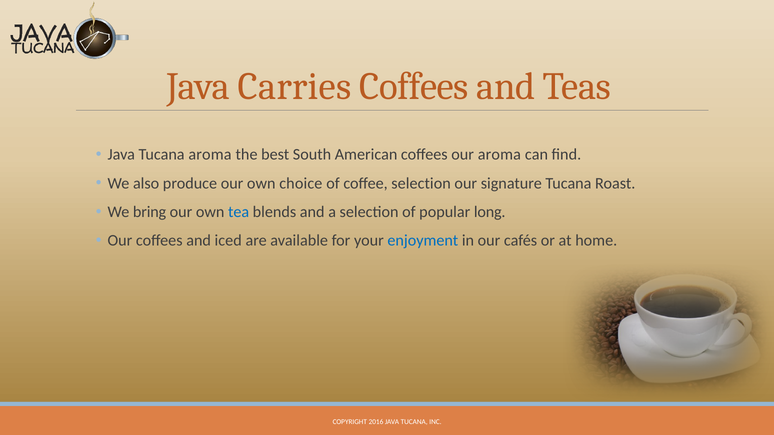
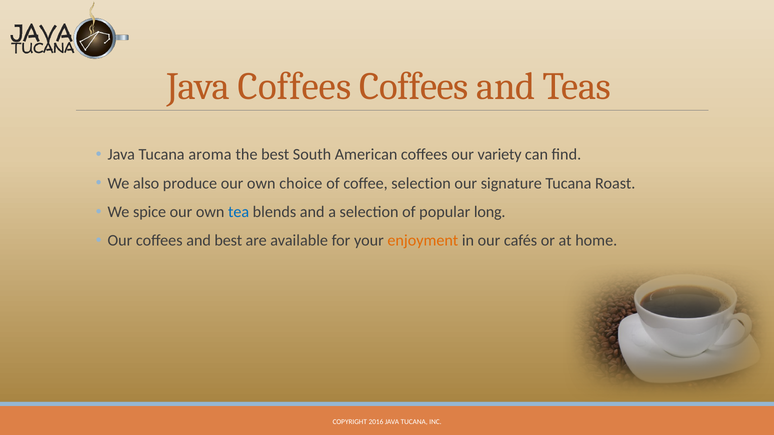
Java Carries: Carries -> Coffees
our aroma: aroma -> variety
bring: bring -> spice
and iced: iced -> best
enjoyment colour: blue -> orange
